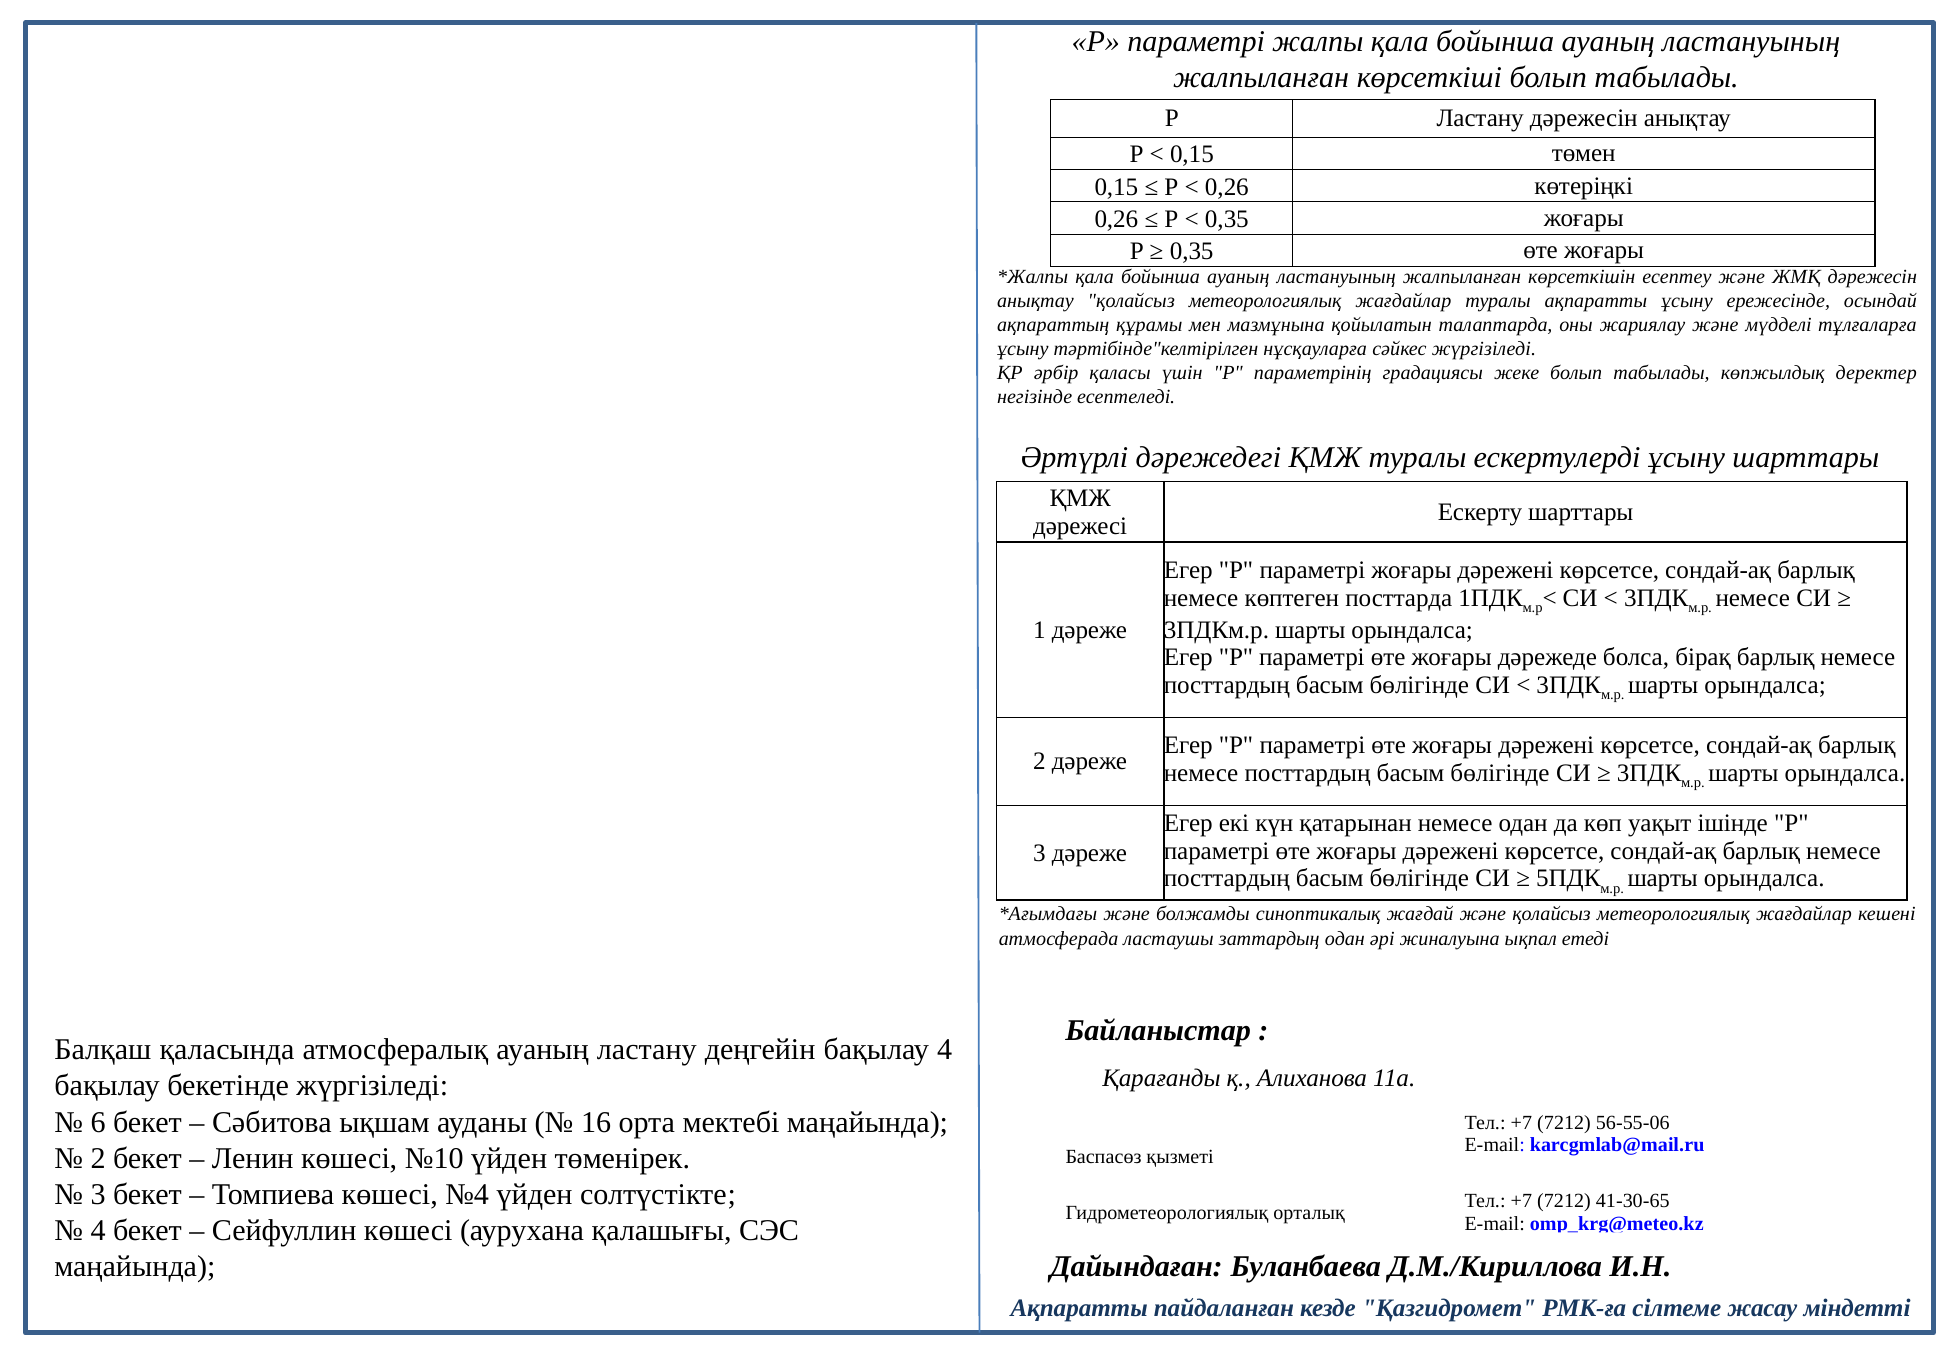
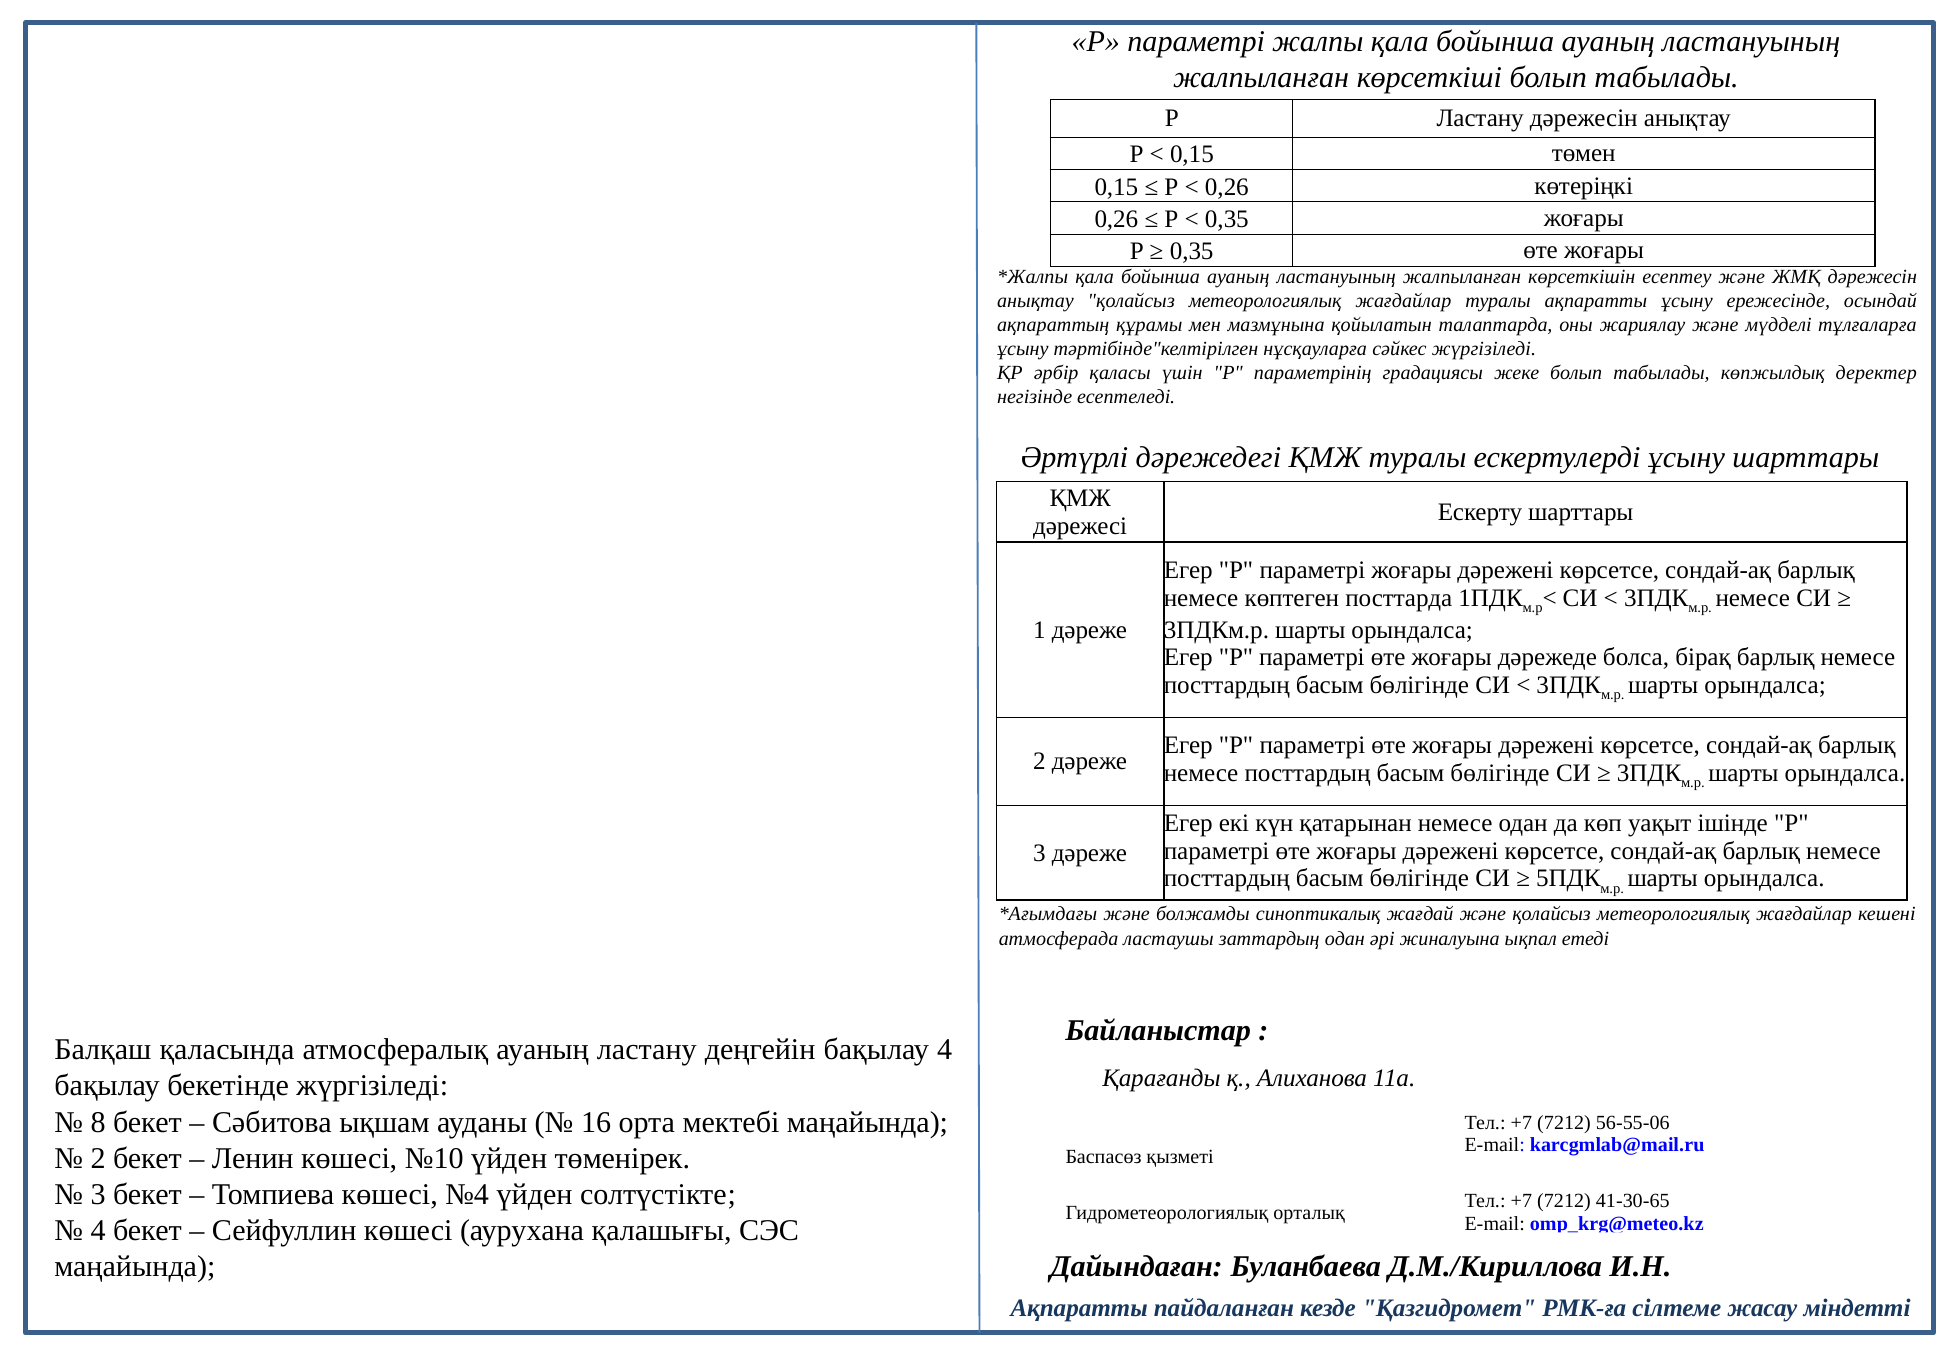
6: 6 -> 8
